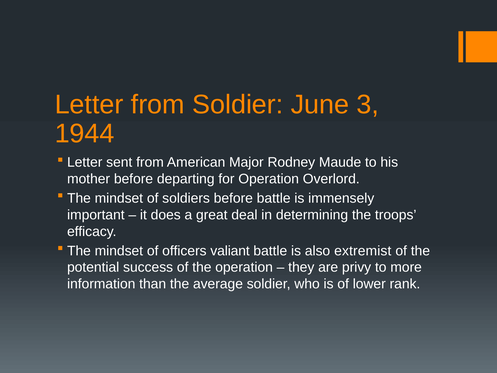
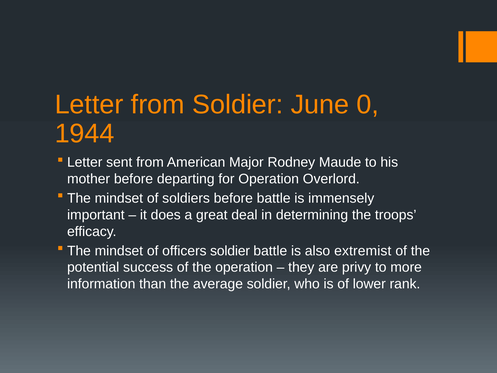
3: 3 -> 0
officers valiant: valiant -> soldier
